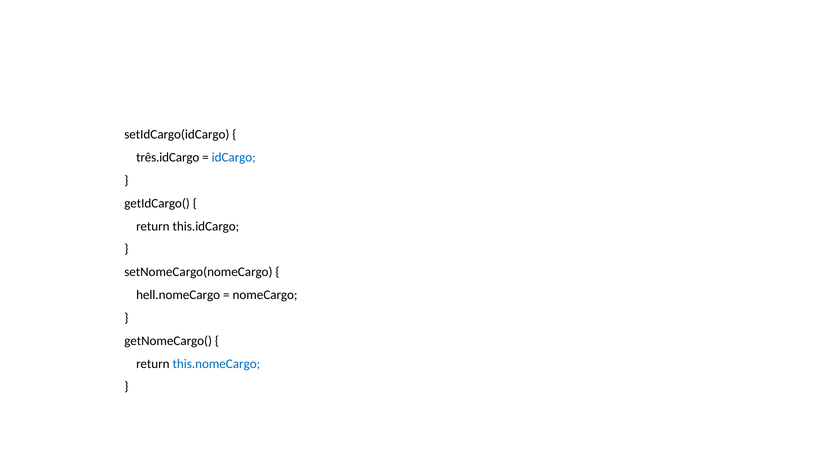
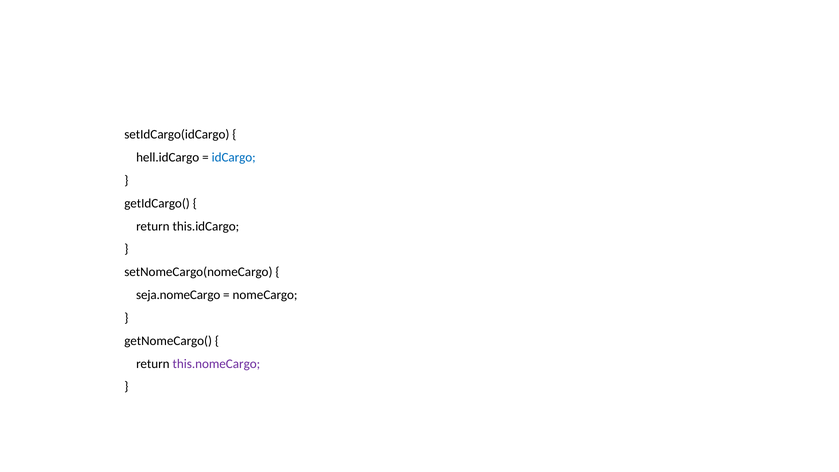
três.idCargo: três.idCargo -> hell.idCargo
hell.nomeCargo: hell.nomeCargo -> seja.nomeCargo
this.nomeCargo colour: blue -> purple
